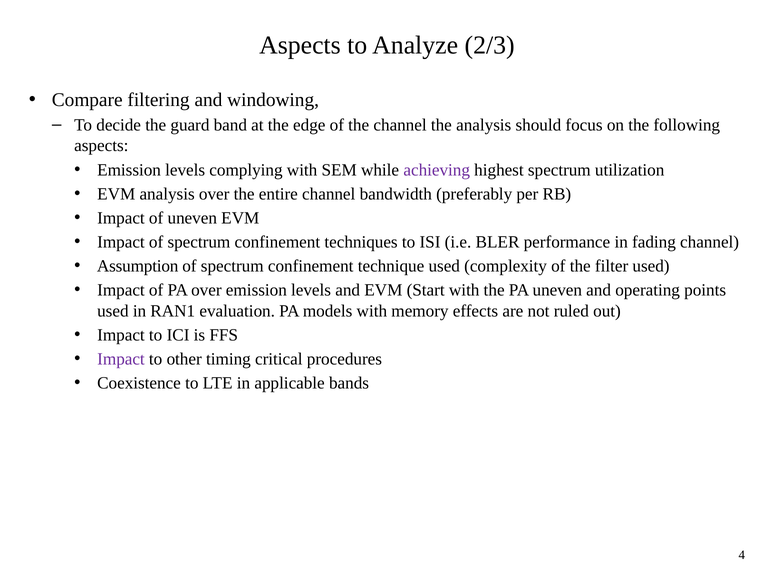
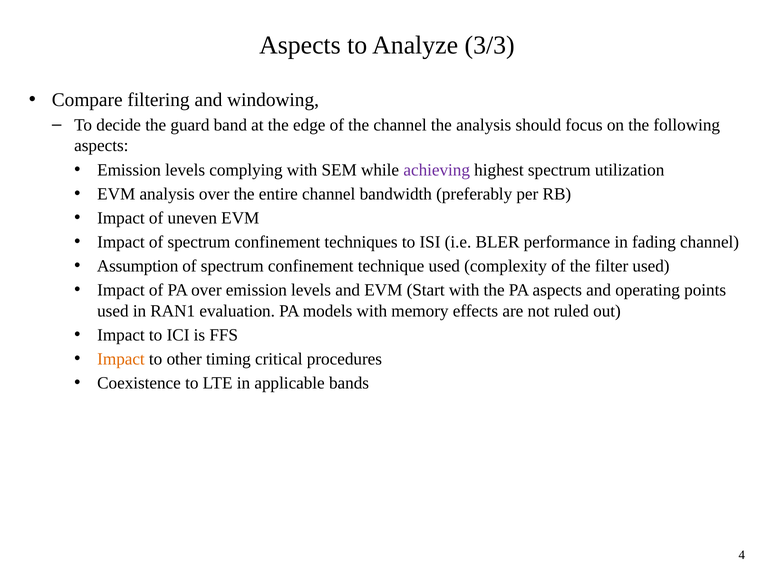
2/3: 2/3 -> 3/3
PA uneven: uneven -> aspects
Impact at (121, 359) colour: purple -> orange
